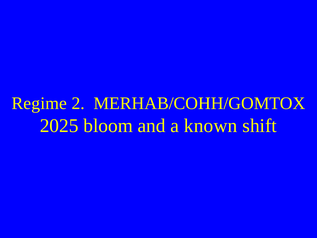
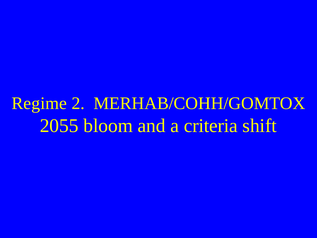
2025: 2025 -> 2055
known: known -> criteria
